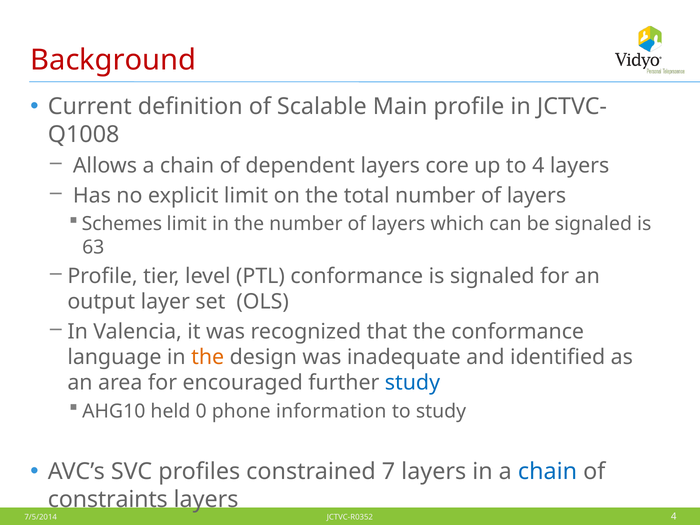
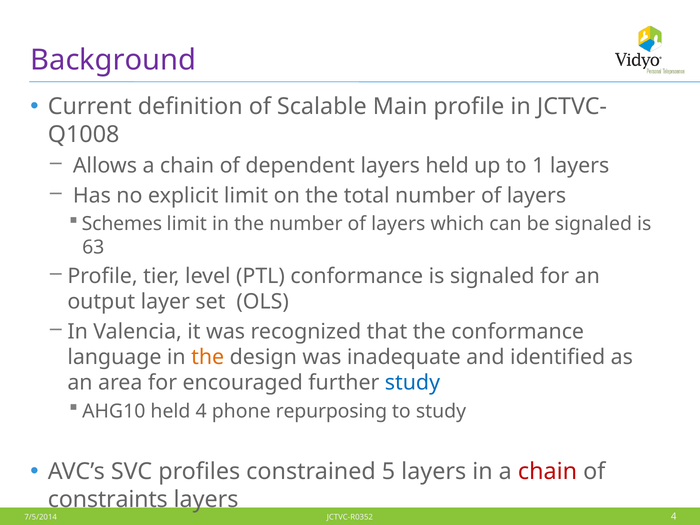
Background colour: red -> purple
layers core: core -> held
to 4: 4 -> 1
held 0: 0 -> 4
information: information -> repurposing
7: 7 -> 5
chain at (548, 472) colour: blue -> red
